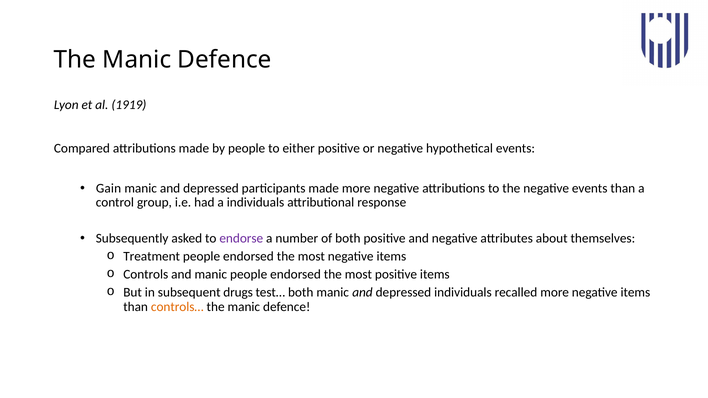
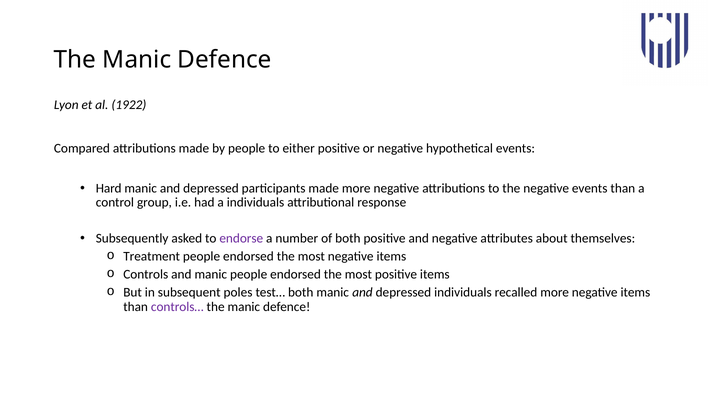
1919: 1919 -> 1922
Gain: Gain -> Hard
drugs: drugs -> poles
controls… colour: orange -> purple
